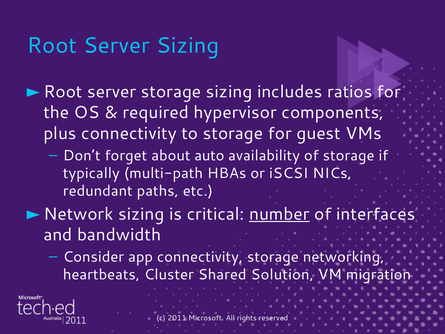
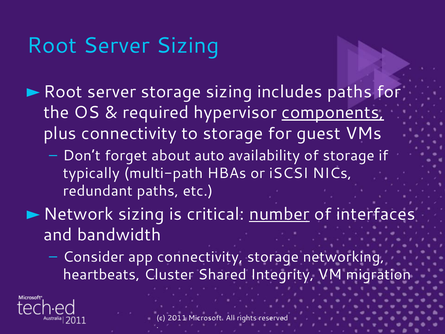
includes ratios: ratios -> paths
components underline: none -> present
Solution: Solution -> Integrity
